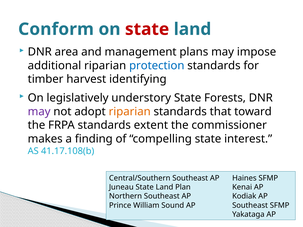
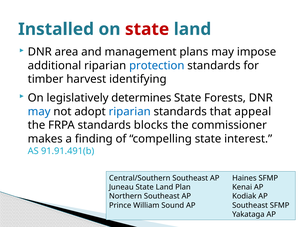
Conform: Conform -> Installed
understory: understory -> determines
may at (39, 112) colour: purple -> blue
riparian at (130, 112) colour: orange -> blue
toward: toward -> appeal
extent: extent -> blocks
41.17.108(b: 41.17.108(b -> 91.91.491(b
